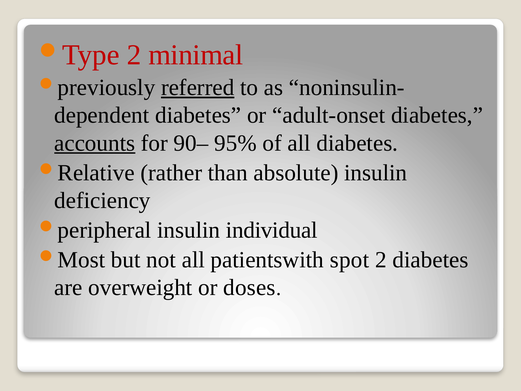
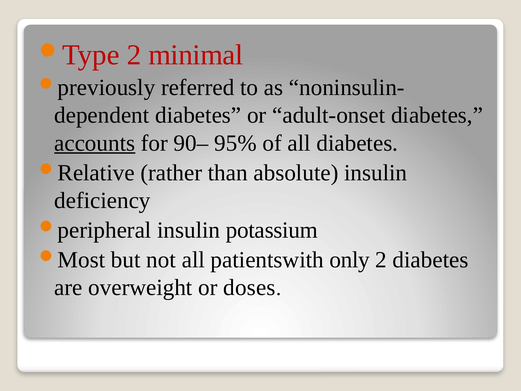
referred underline: present -> none
individual: individual -> potassium
spot: spot -> only
